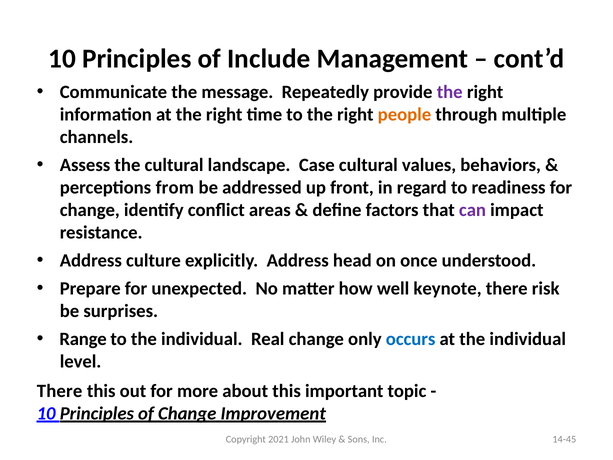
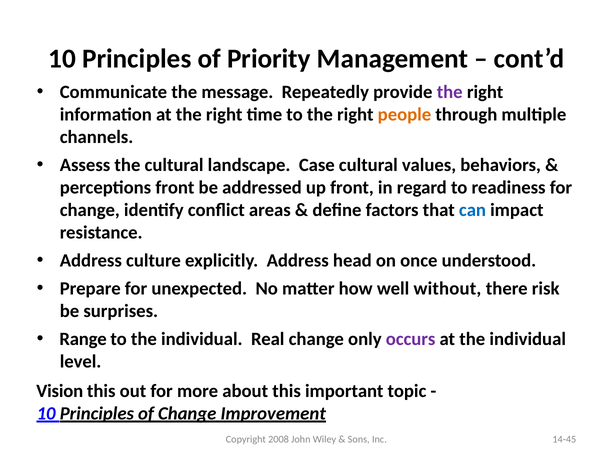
Include: Include -> Priority
perceptions from: from -> front
can colour: purple -> blue
keynote: keynote -> without
occurs colour: blue -> purple
There at (60, 391): There -> Vision
2021: 2021 -> 2008
